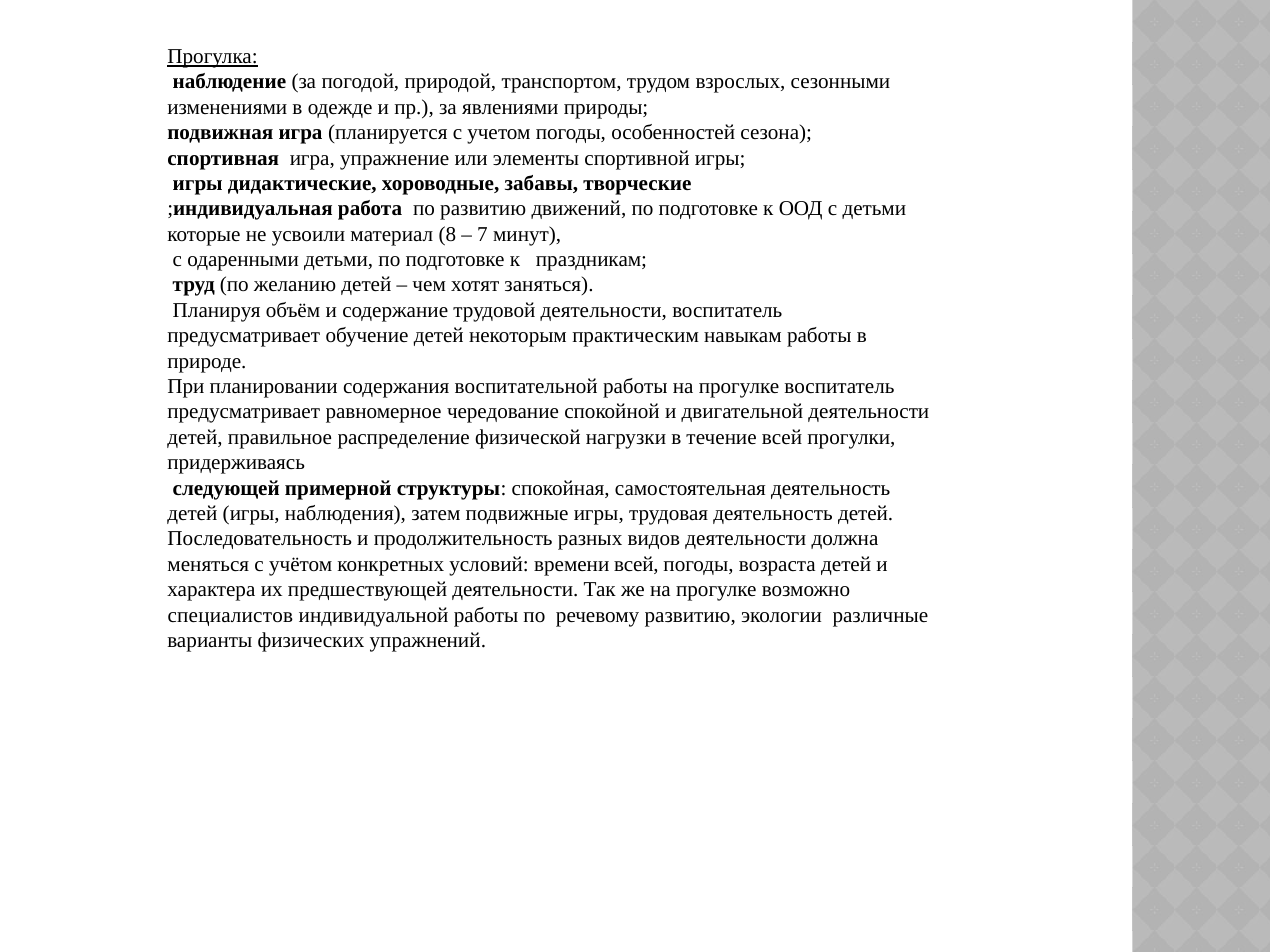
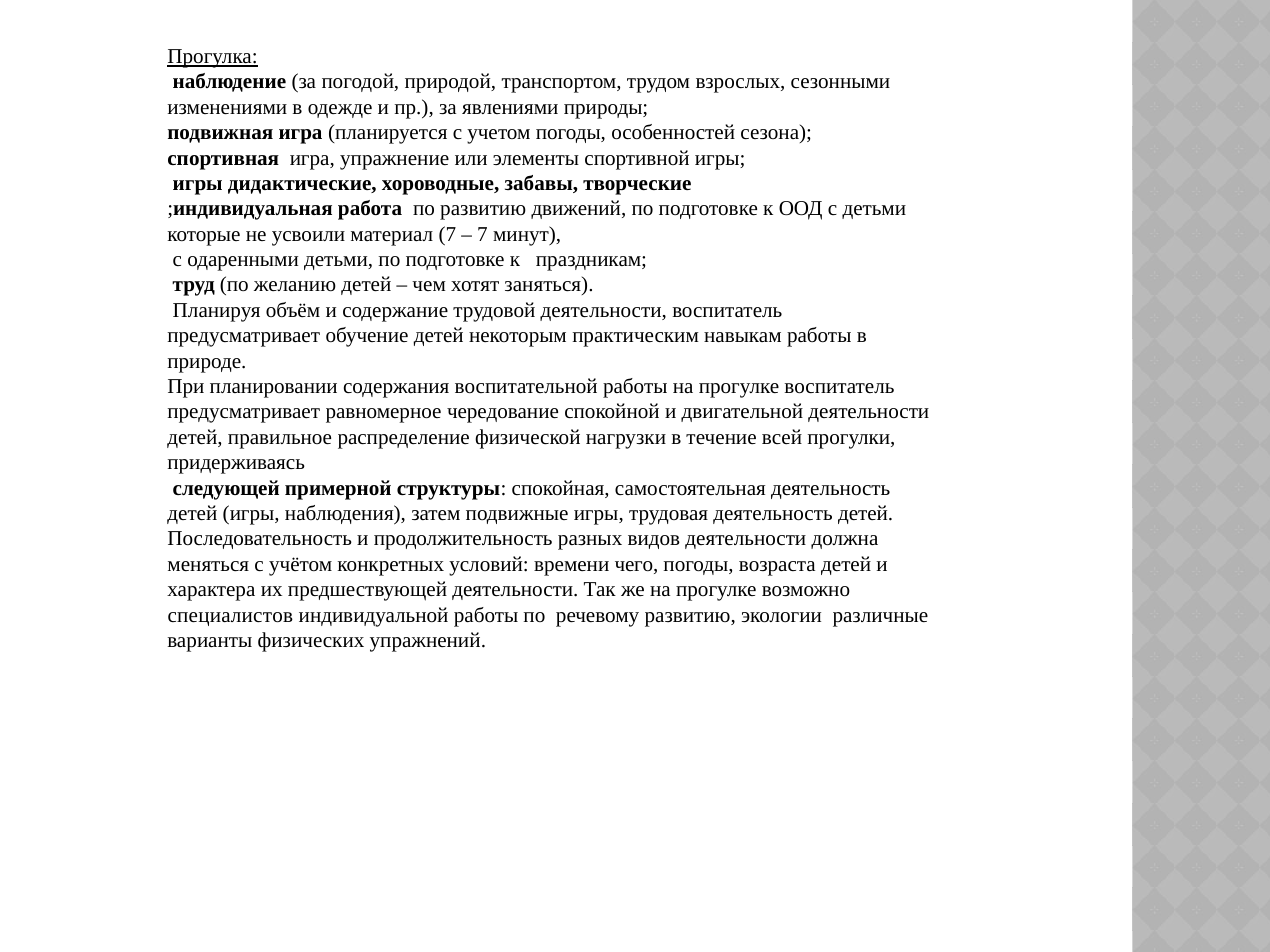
материал 8: 8 -> 7
времени всей: всей -> чего
